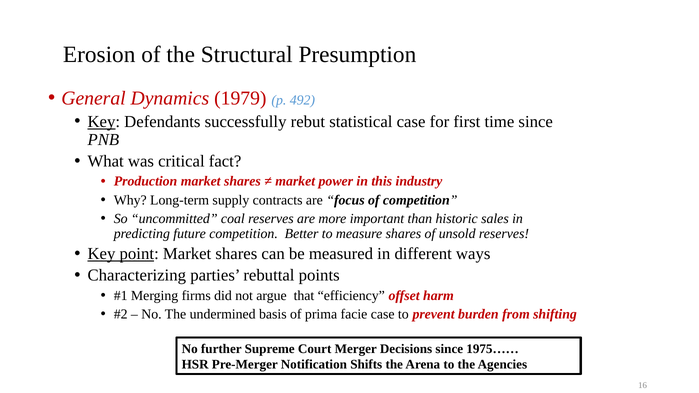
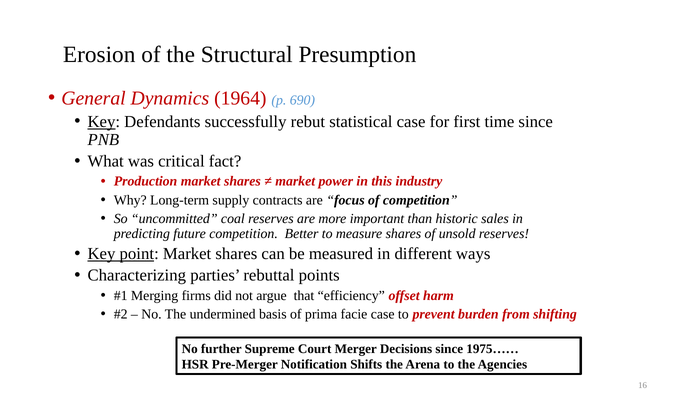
1979: 1979 -> 1964
492: 492 -> 690
